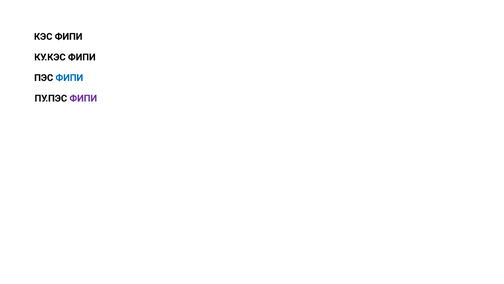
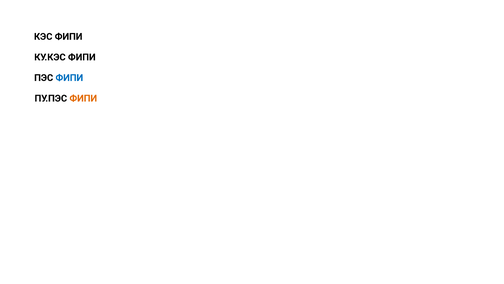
ФИПИ at (83, 98) colour: purple -> orange
